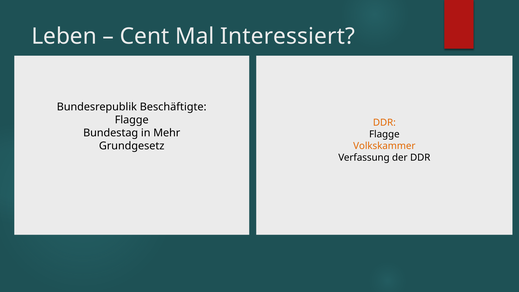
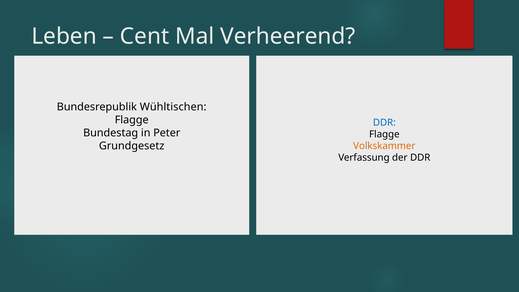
Interessiert: Interessiert -> Verheerend
Beschäftigte: Beschäftigte -> Wühltischen
DDR at (384, 123) colour: orange -> blue
Mehr: Mehr -> Peter
